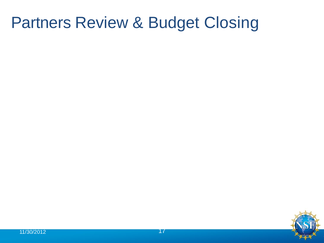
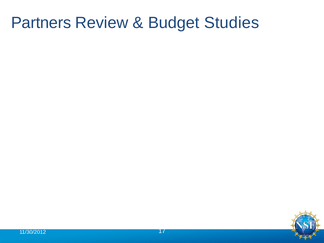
Closing: Closing -> Studies
